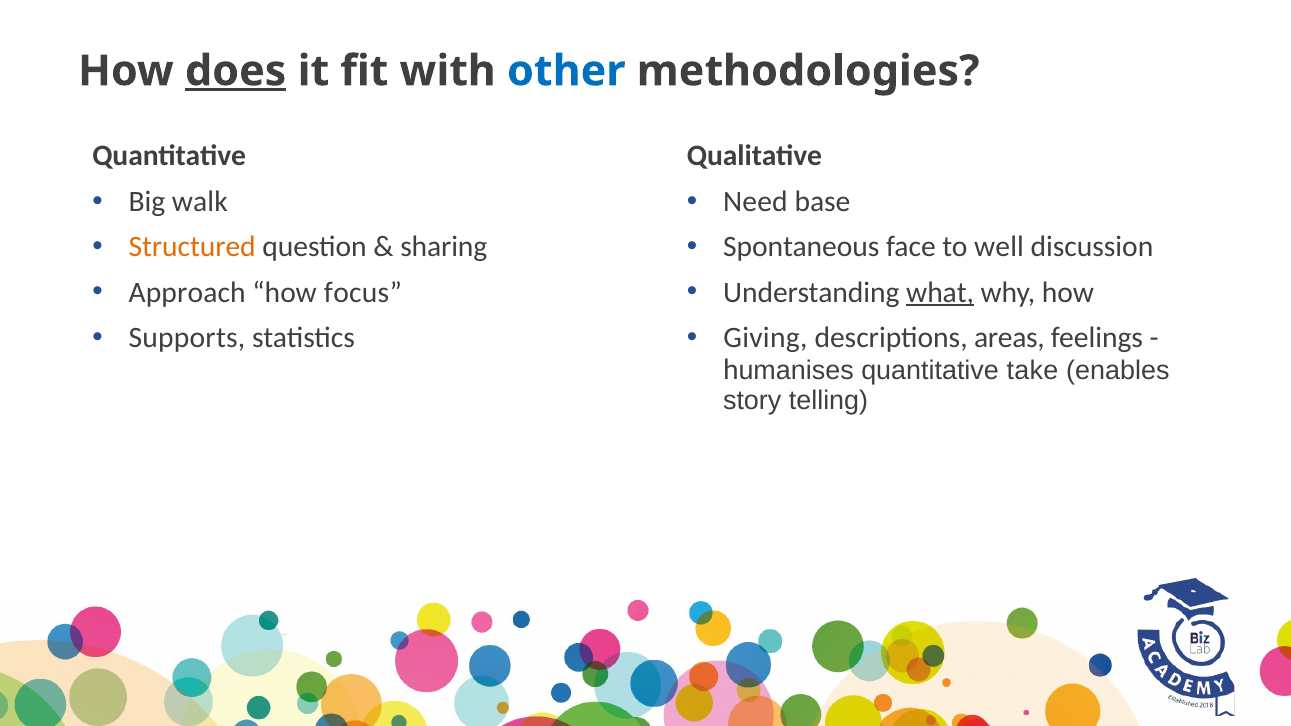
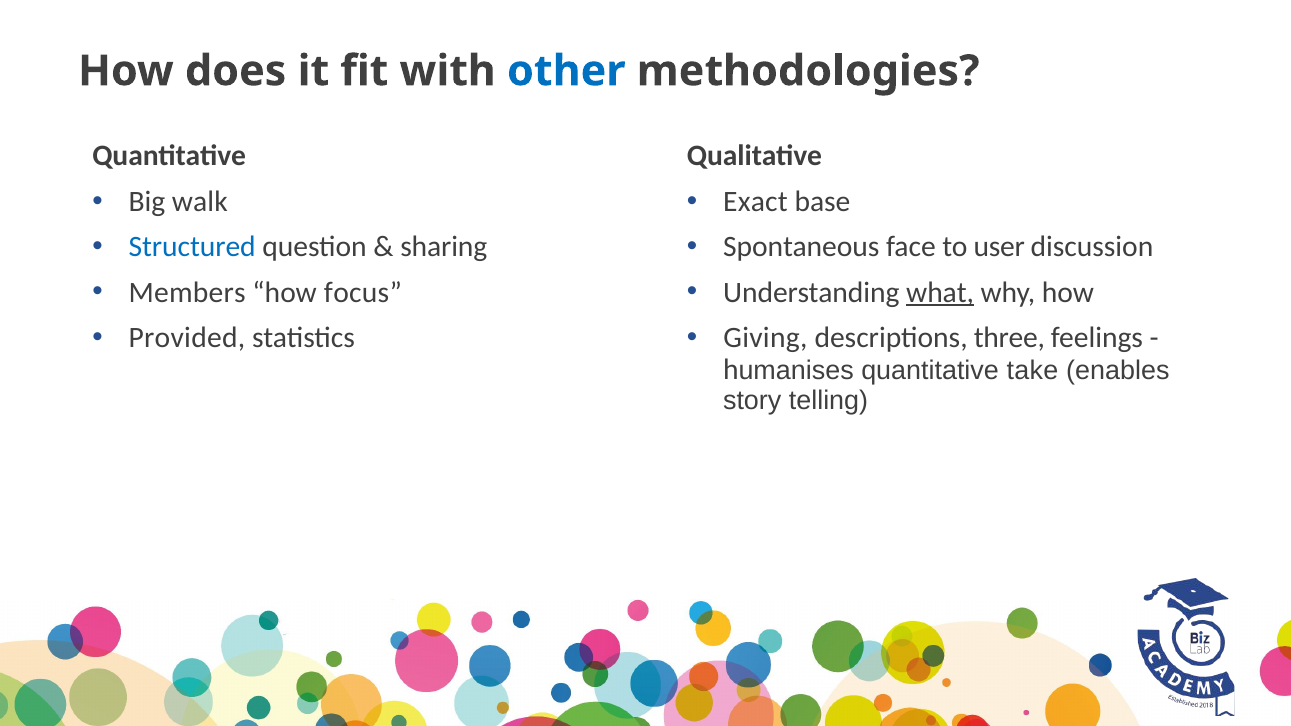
does underline: present -> none
Need: Need -> Exact
Structured colour: orange -> blue
well: well -> user
Approach: Approach -> Members
Supports: Supports -> Provided
areas: areas -> three
